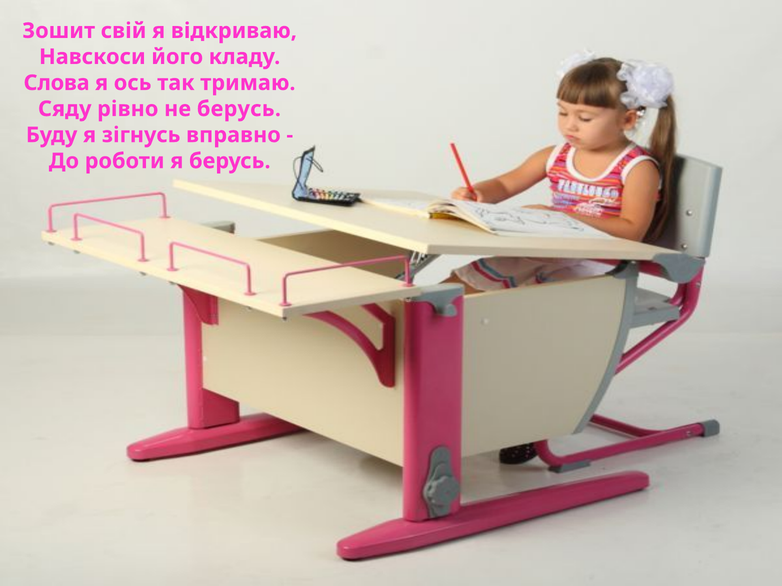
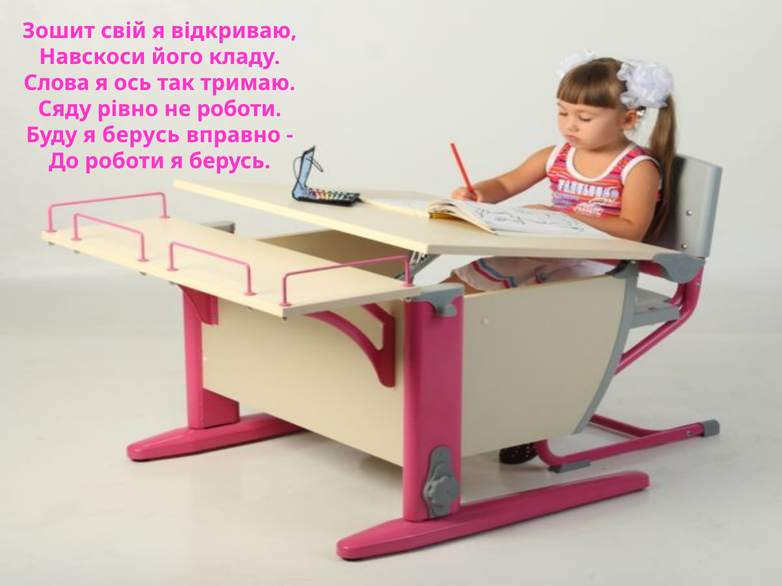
не берусь: берусь -> роботи
Буду я зігнусь: зігнусь -> берусь
